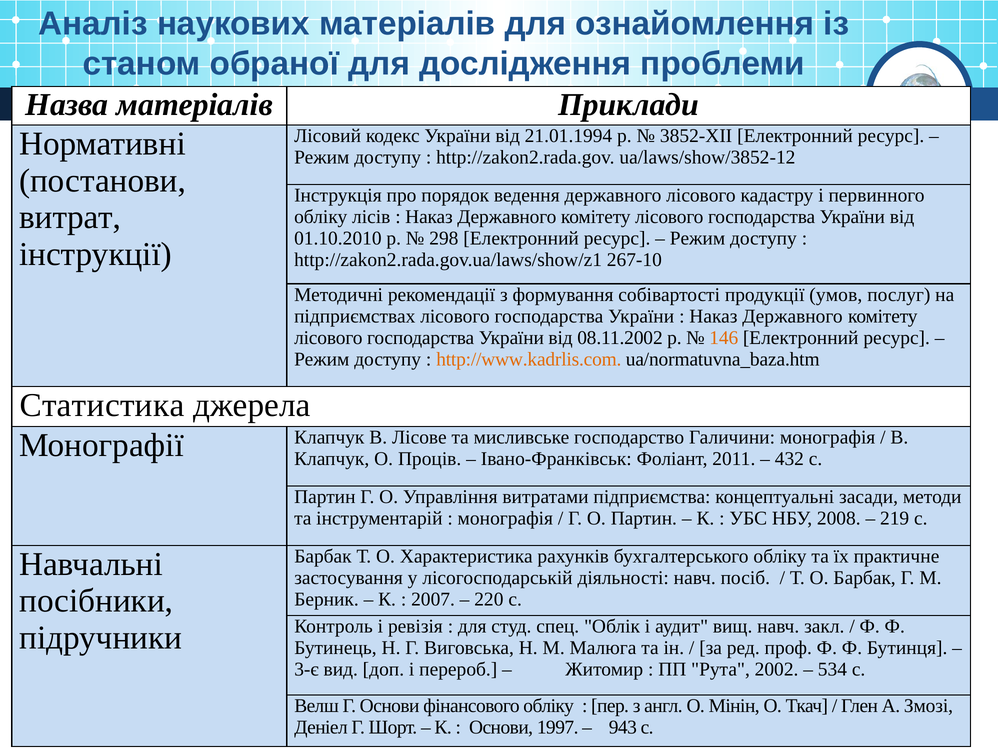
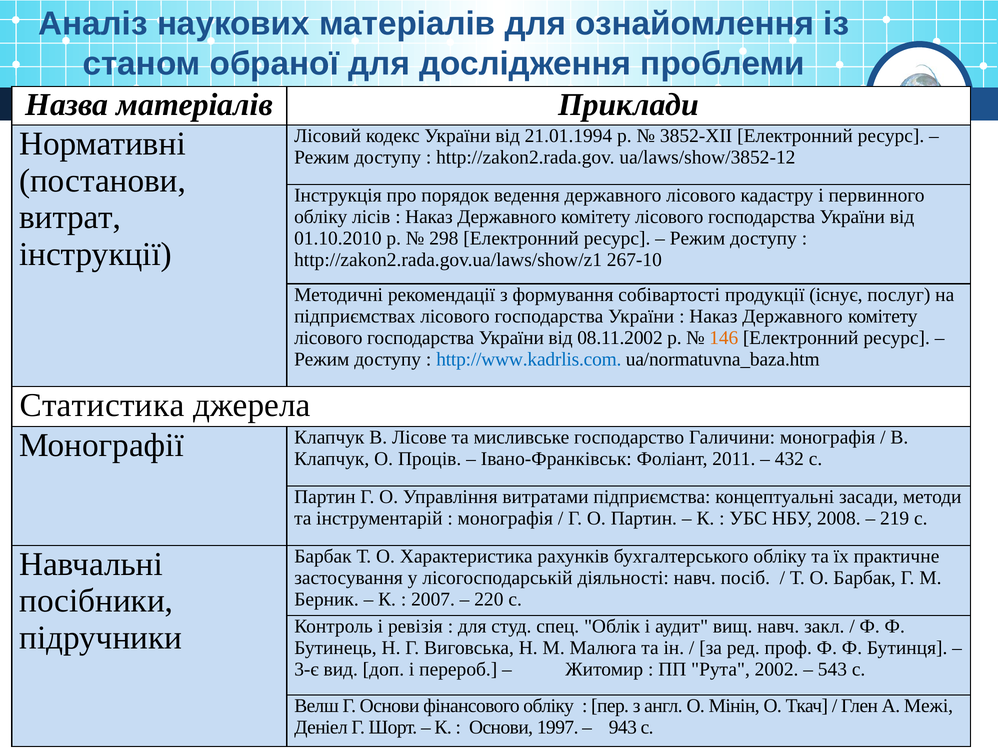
умов: умов -> існує
http://www.kadrlis.com colour: orange -> blue
534: 534 -> 543
Змозі: Змозі -> Межі
